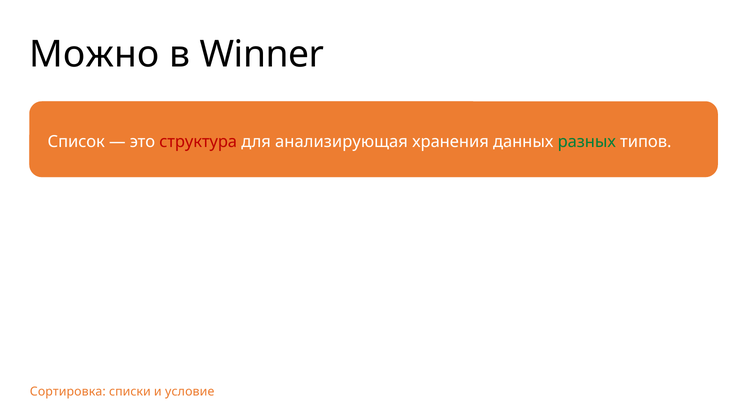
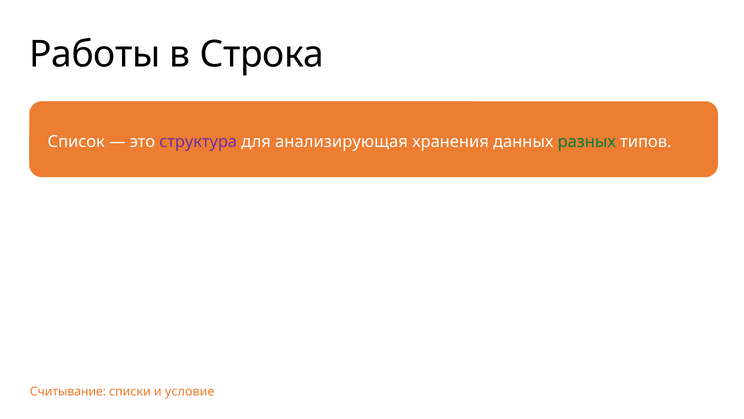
Можно: Можно -> Работы
Winner: Winner -> Строка
структура colour: red -> purple
Сортировка: Сортировка -> Считывание
